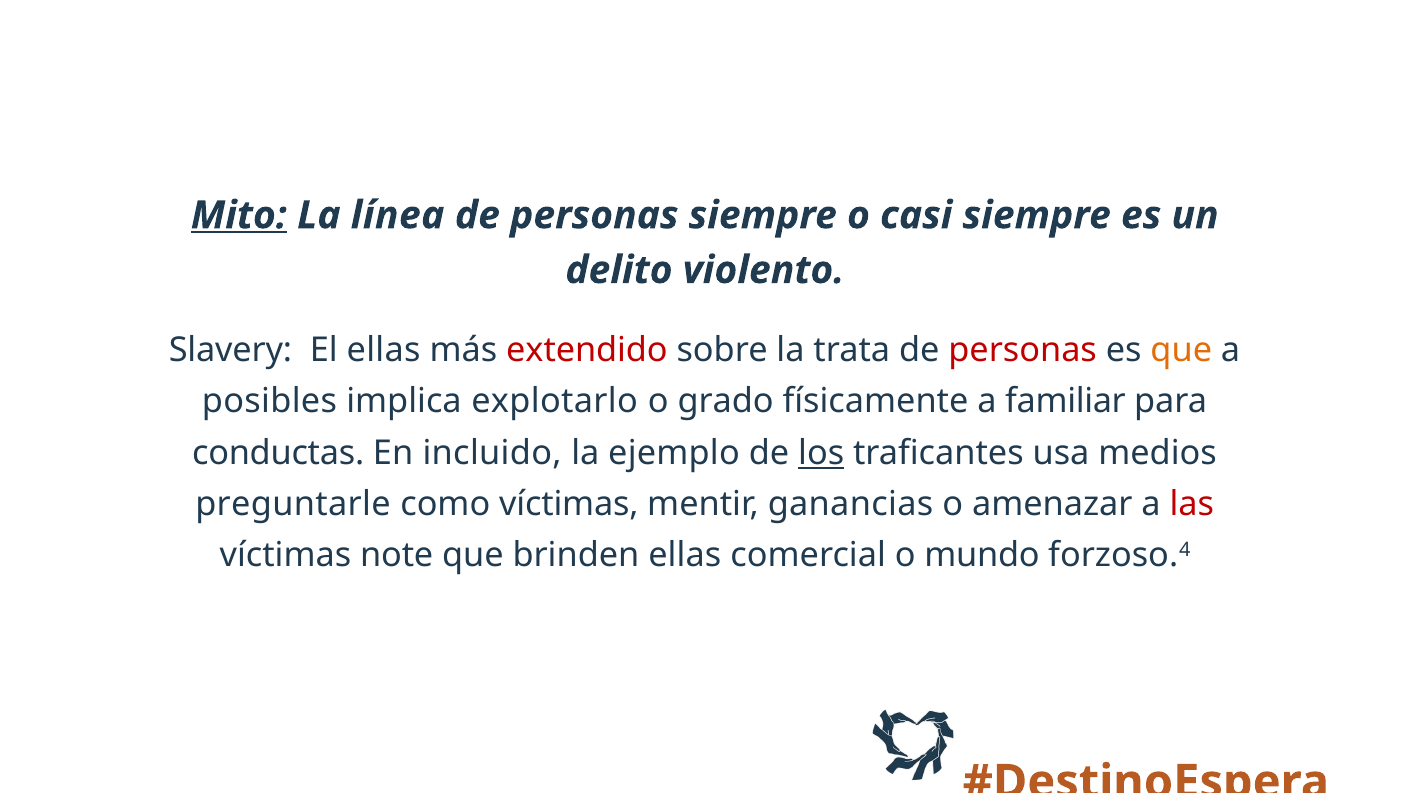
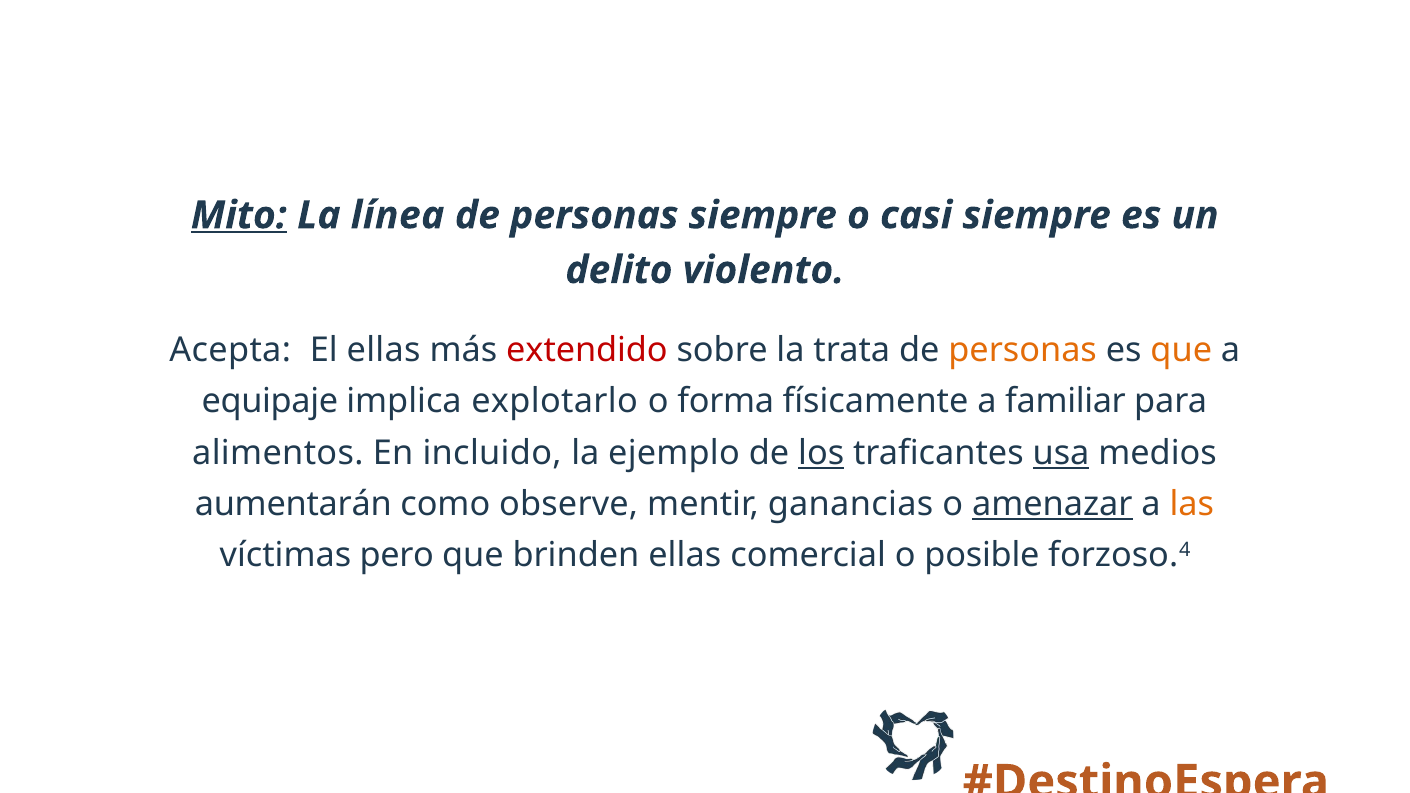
Slavery: Slavery -> Acepta
personas at (1023, 350) colour: red -> orange
posibles: posibles -> equipaje
grado: grado -> forma
conductas: conductas -> alimentos
usa underline: none -> present
preguntarle: preguntarle -> aumentarán
como víctimas: víctimas -> observe
amenazar underline: none -> present
las colour: red -> orange
note: note -> pero
mundo: mundo -> posible
